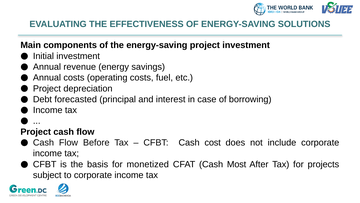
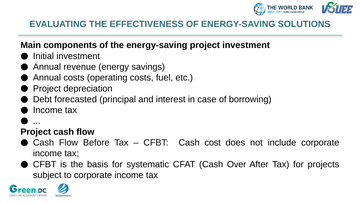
monetized: monetized -> systematic
Most: Most -> Over
